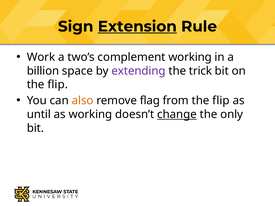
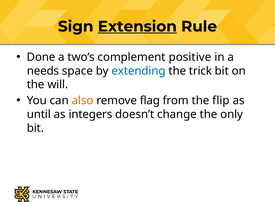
Work: Work -> Done
complement working: working -> positive
billion: billion -> needs
extending colour: purple -> blue
flip at (58, 85): flip -> will
as working: working -> integers
change underline: present -> none
